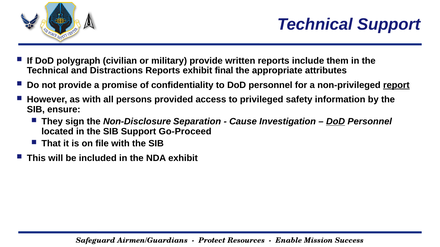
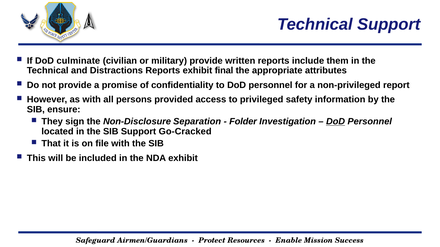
polygraph: polygraph -> culminate
report underline: present -> none
Cause: Cause -> Folder
Go-Proceed: Go-Proceed -> Go-Cracked
